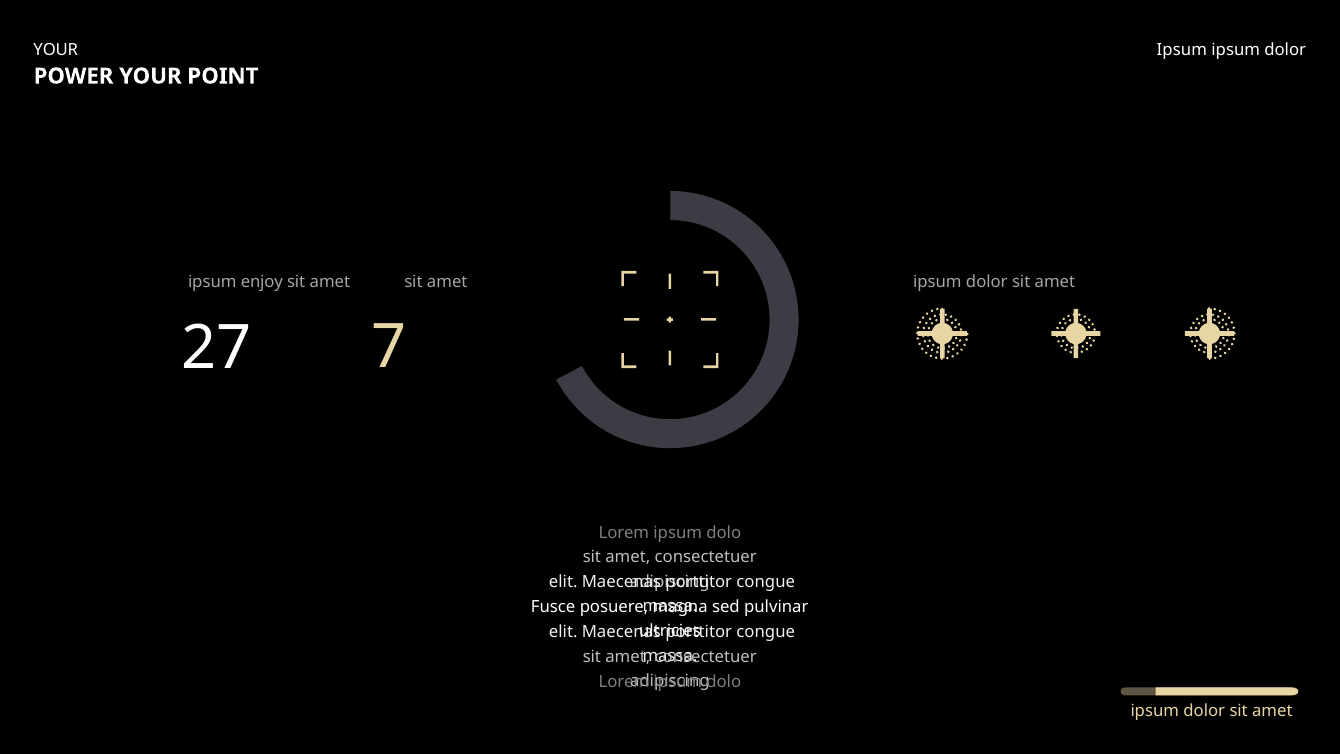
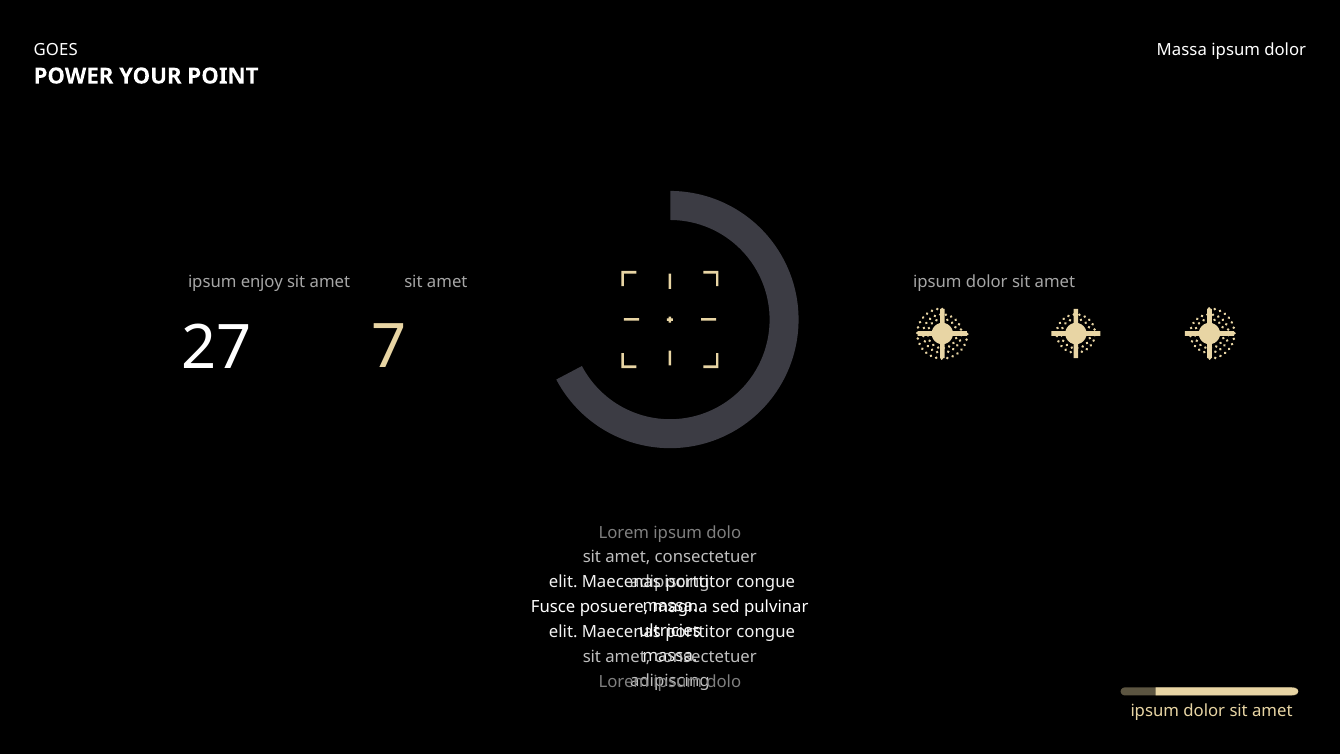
YOUR at (56, 49): YOUR -> GOES
Ipsum at (1182, 49): Ipsum -> Massa
